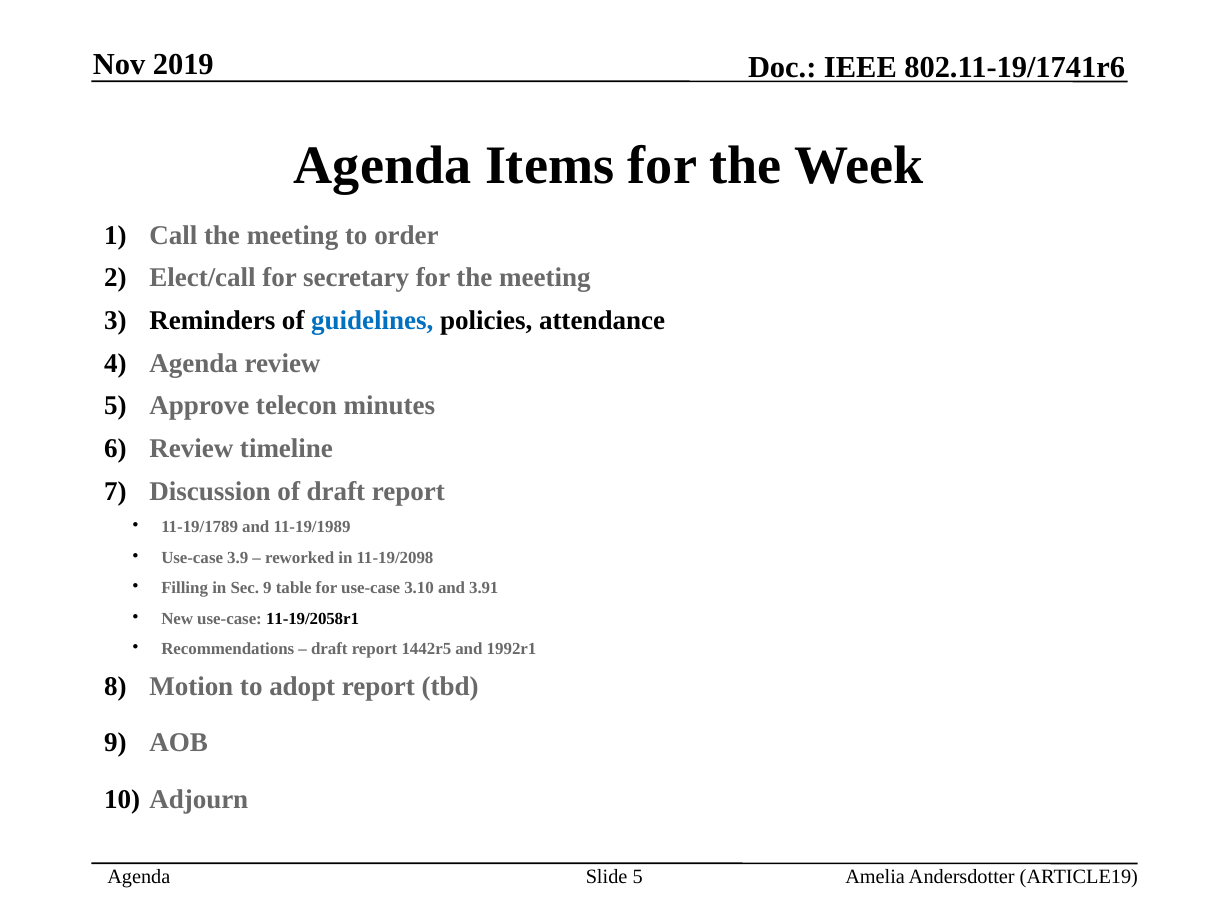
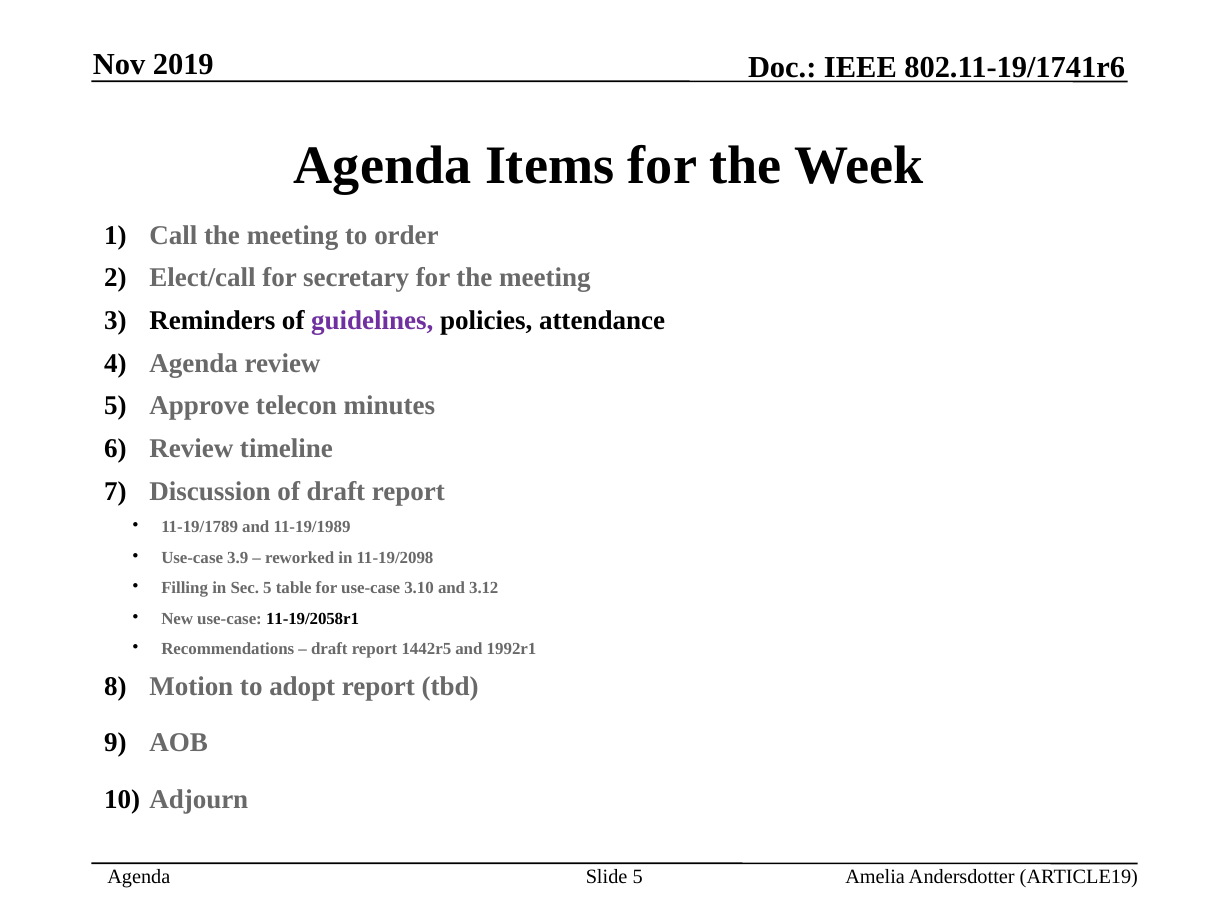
guidelines colour: blue -> purple
Sec 9: 9 -> 5
3.91: 3.91 -> 3.12
